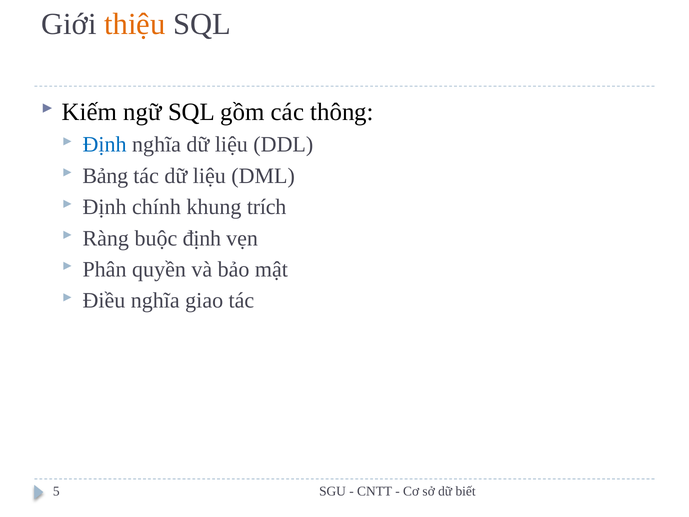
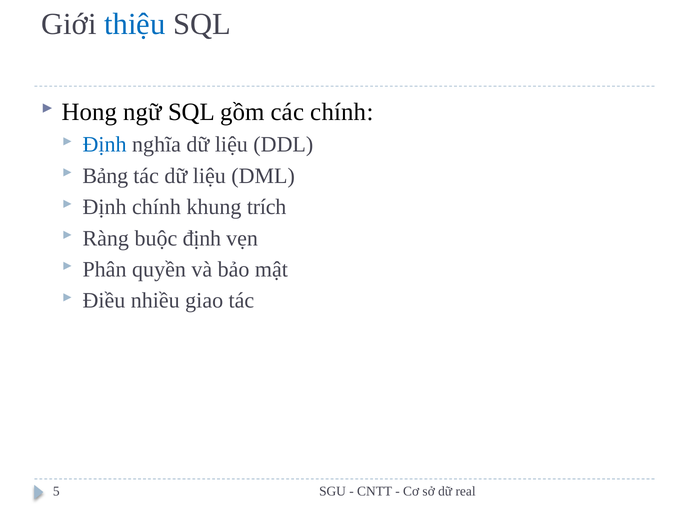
thiệu colour: orange -> blue
Kiếm: Kiếm -> Hong
các thông: thông -> chính
Điều nghĩa: nghĩa -> nhiều
biết: biết -> real
